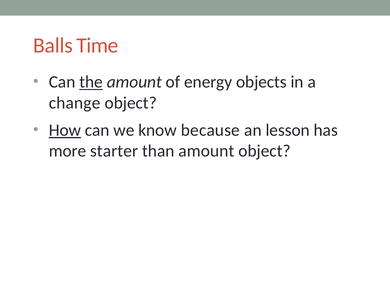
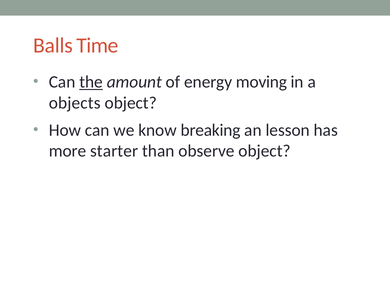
objects: objects -> moving
change: change -> objects
How underline: present -> none
because: because -> breaking
than amount: amount -> observe
